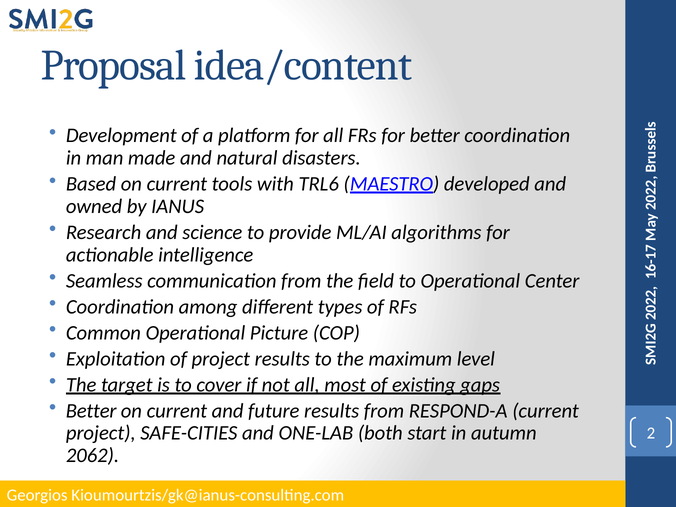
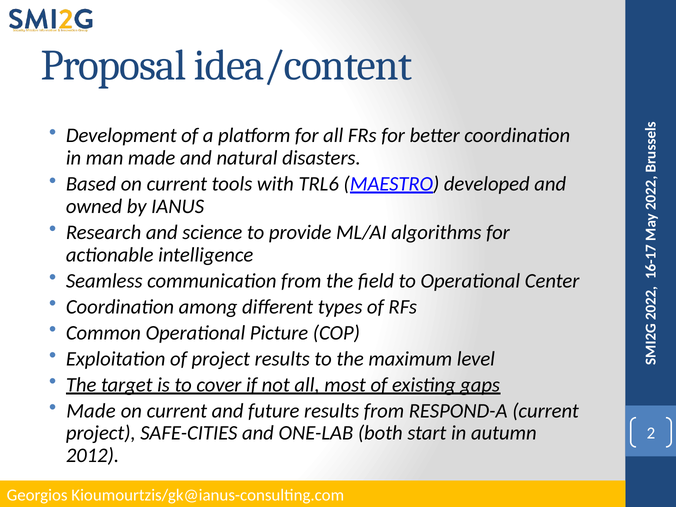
Better at (91, 411): Better -> Made
2062: 2062 -> 2012
